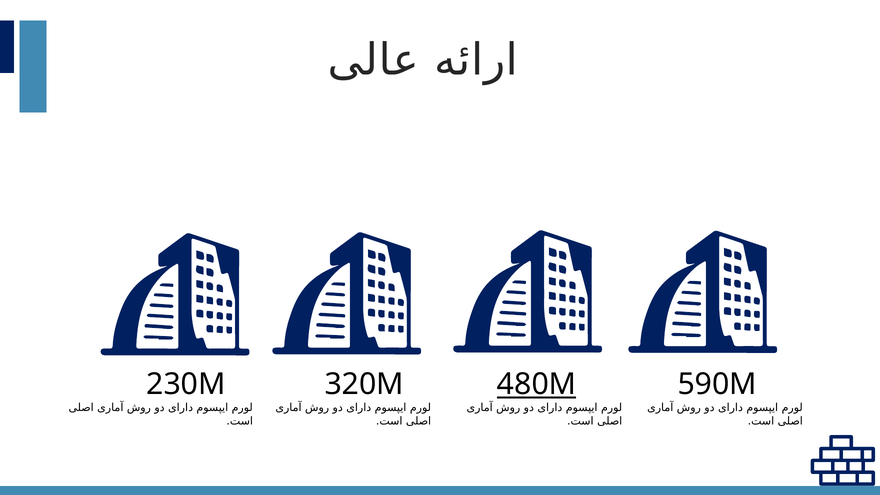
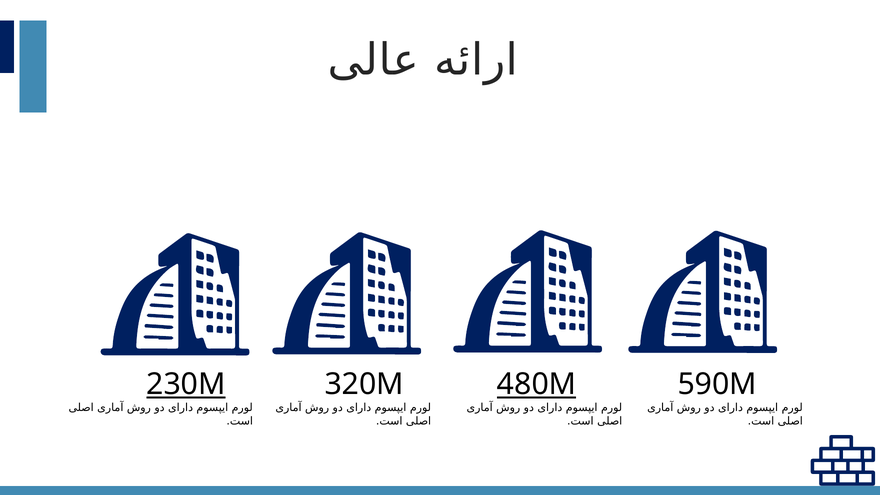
230M underline: none -> present
